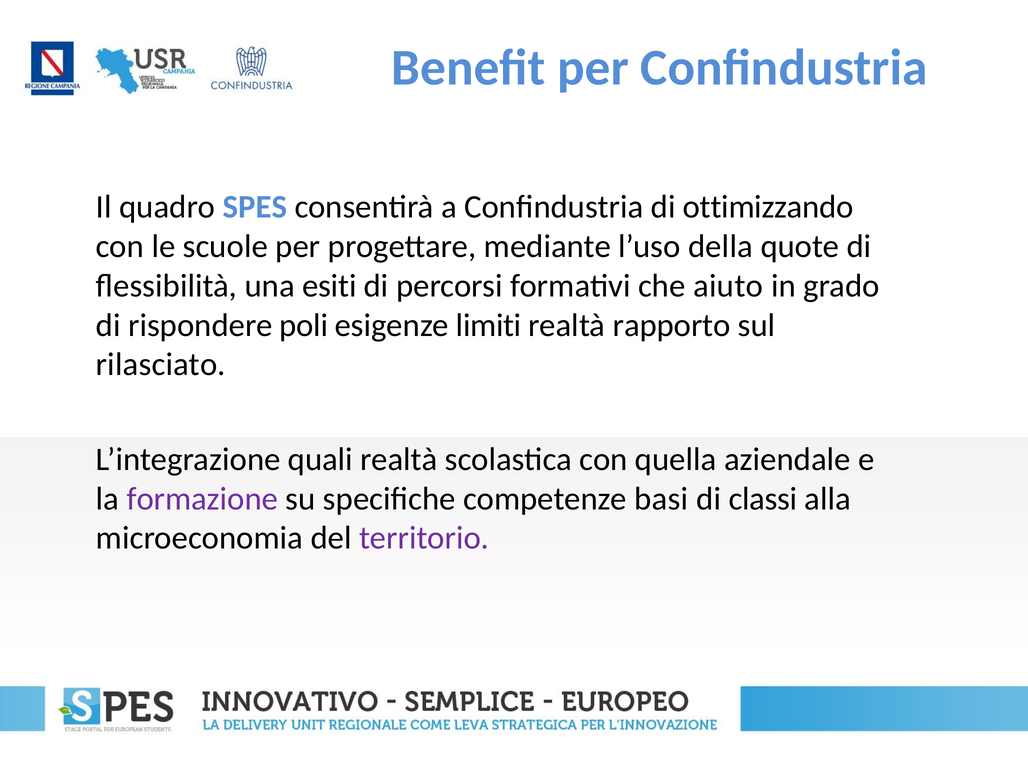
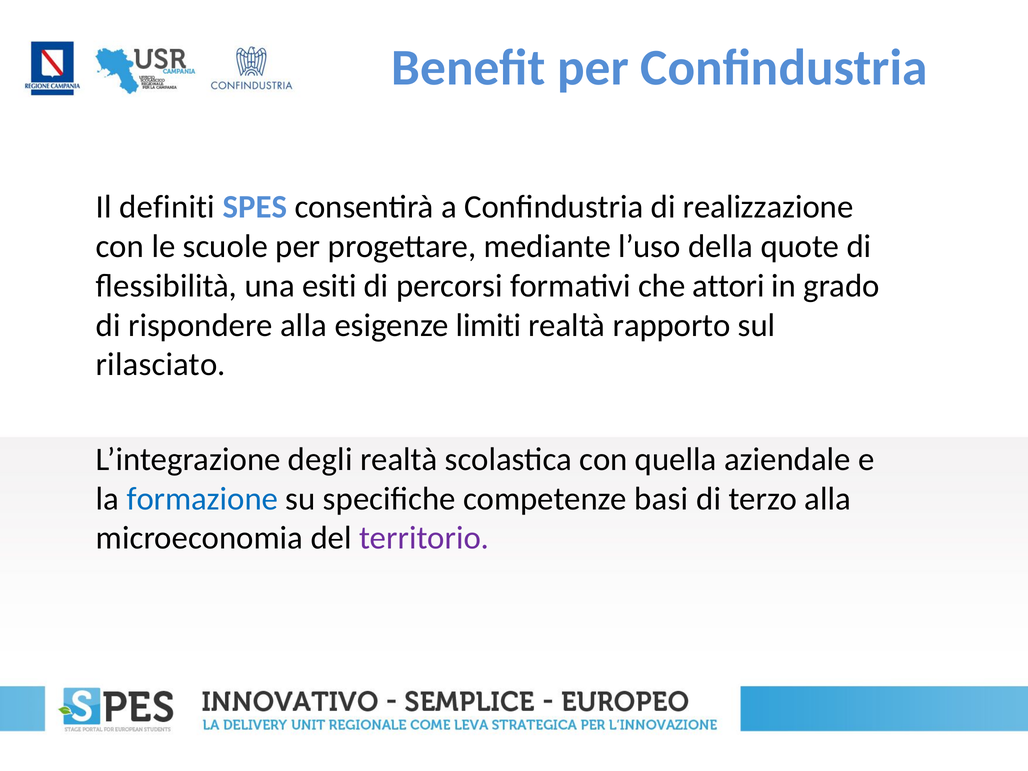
quadro: quadro -> definiti
ottimizzando: ottimizzando -> realizzazione
aiuto: aiuto -> attori
rispondere poli: poli -> alla
quali: quali -> degli
formazione colour: purple -> blue
classi: classi -> terzo
